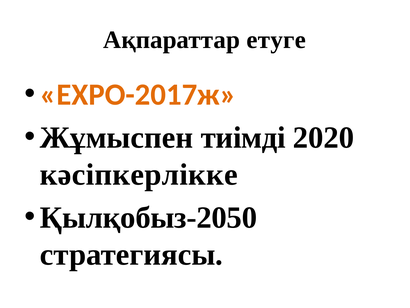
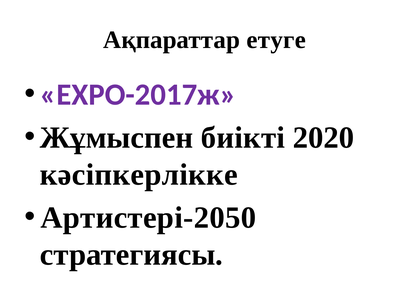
ЕХРО-2017ж colour: orange -> purple
тиімді: тиімді -> биікті
Қылқобыз-2050: Қылқобыз-2050 -> Артистері-2050
